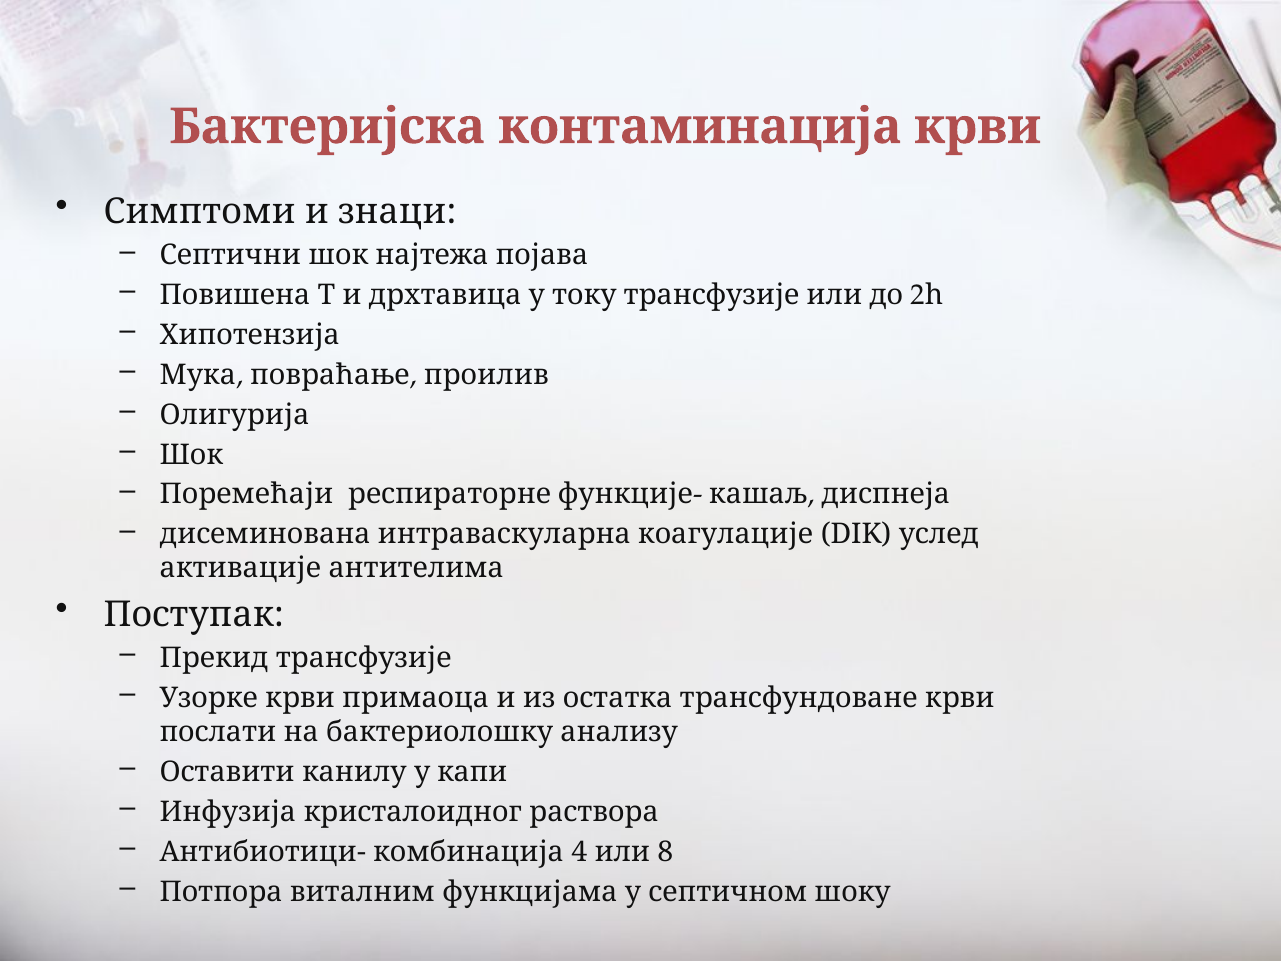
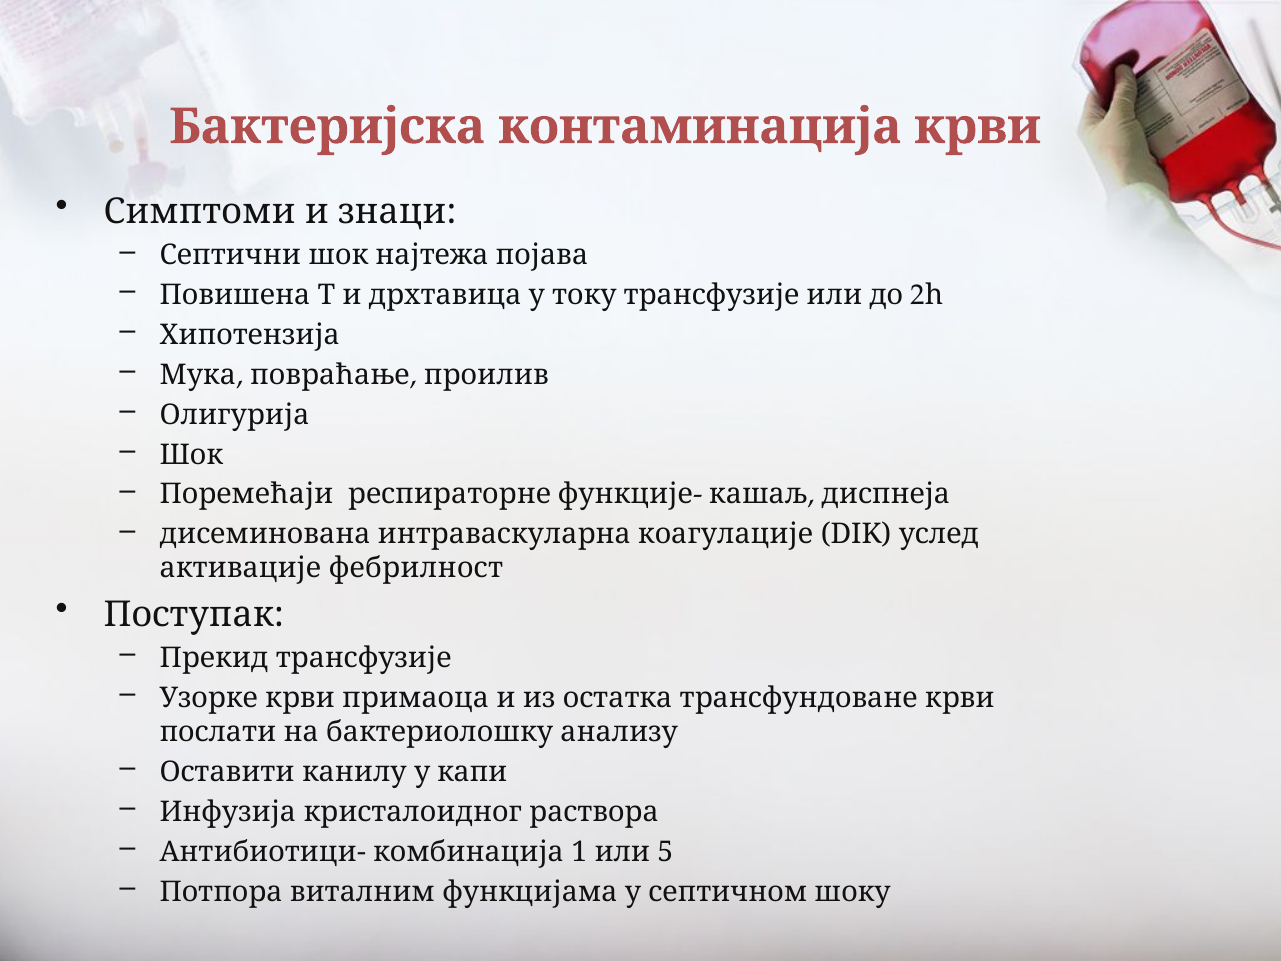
антителима: антителима -> фебрилност
4: 4 -> 1
8: 8 -> 5
